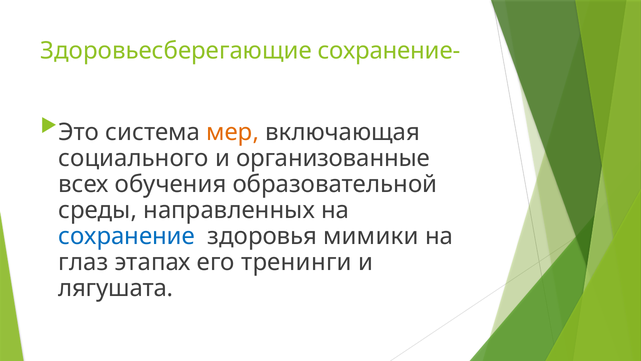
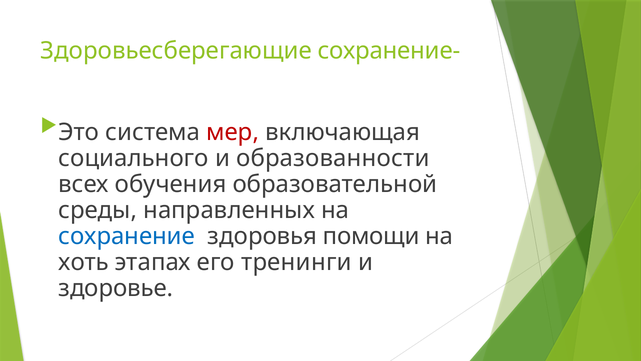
мер colour: orange -> red
организованные: организованные -> образованности
мимики: мимики -> помощи
глаз: глаз -> хоть
лягушата: лягушата -> здоровье
